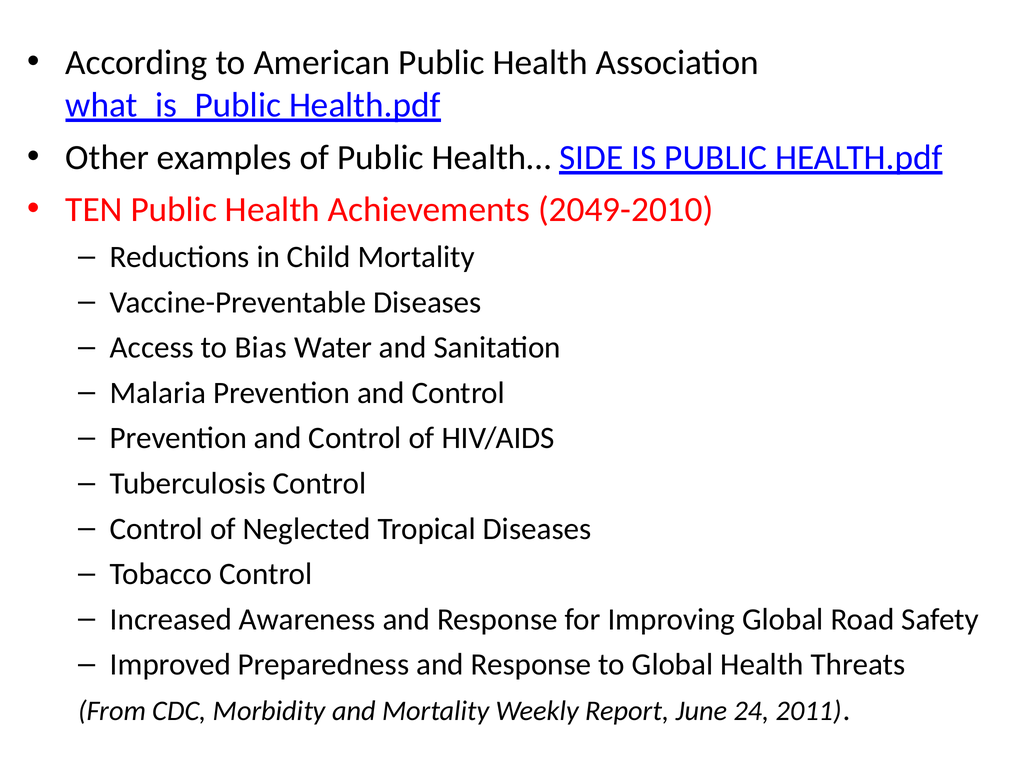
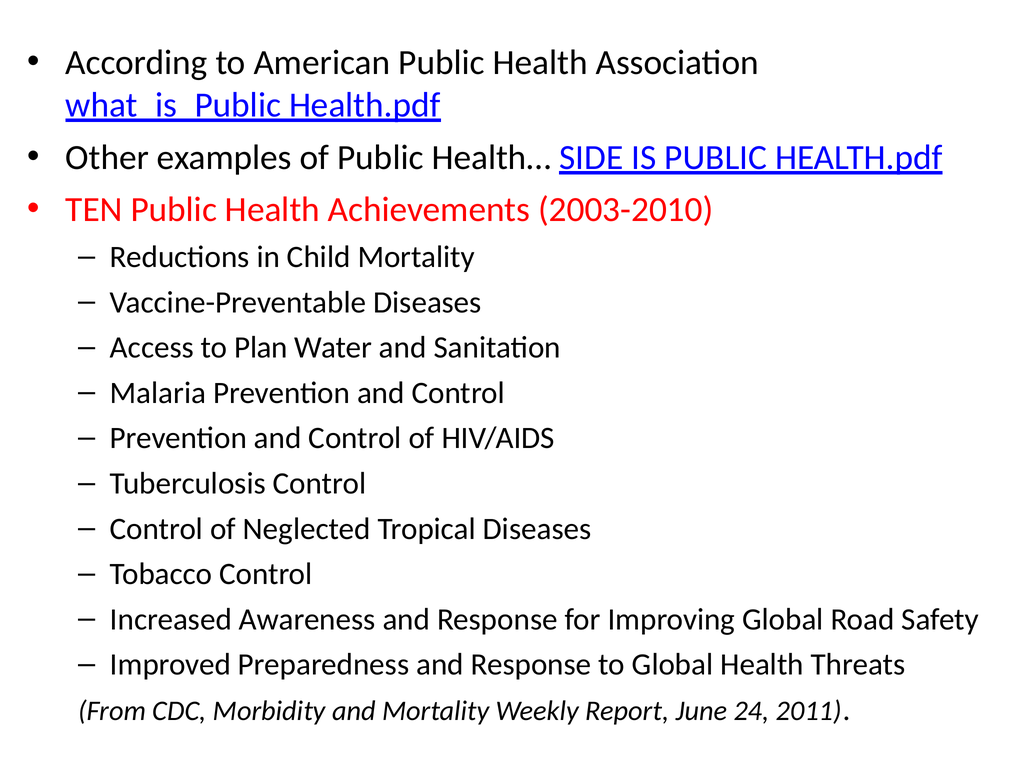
2049-2010: 2049-2010 -> 2003-2010
Bias: Bias -> Plan
